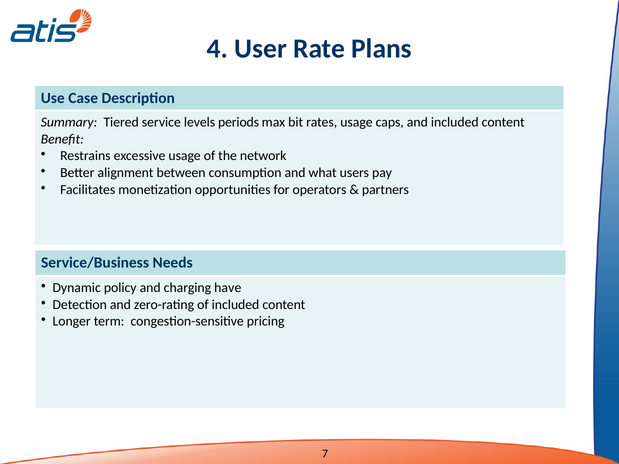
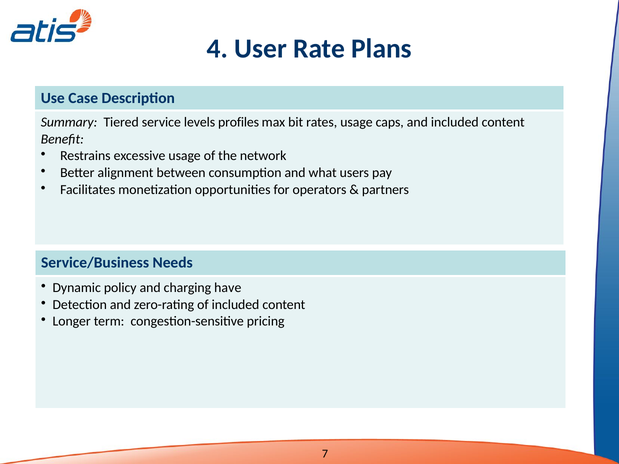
periods: periods -> profiles
